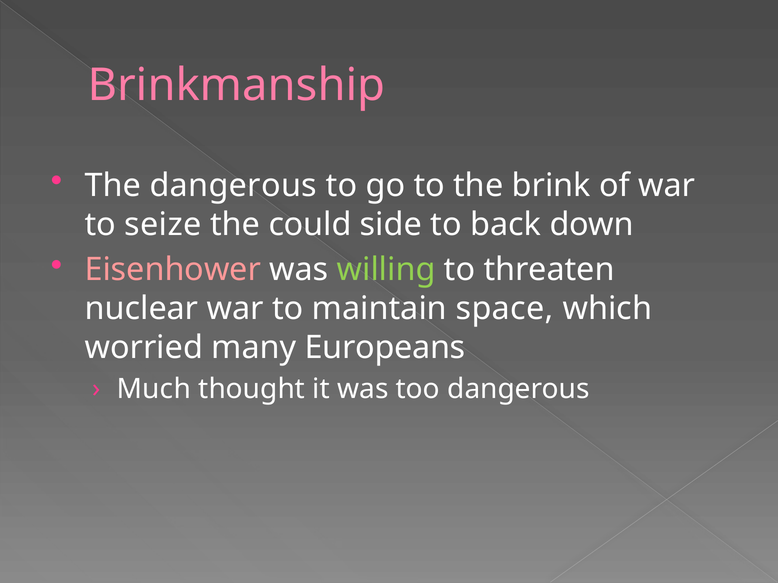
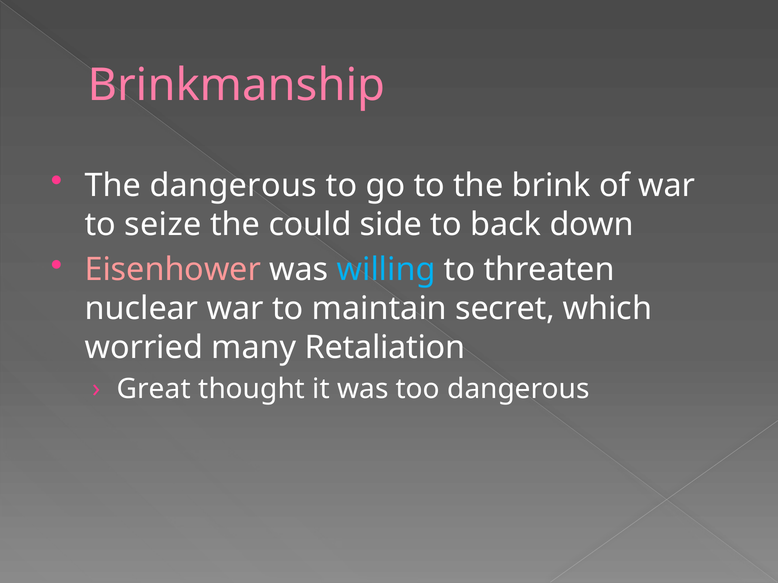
willing colour: light green -> light blue
space: space -> secret
Europeans: Europeans -> Retaliation
Much: Much -> Great
